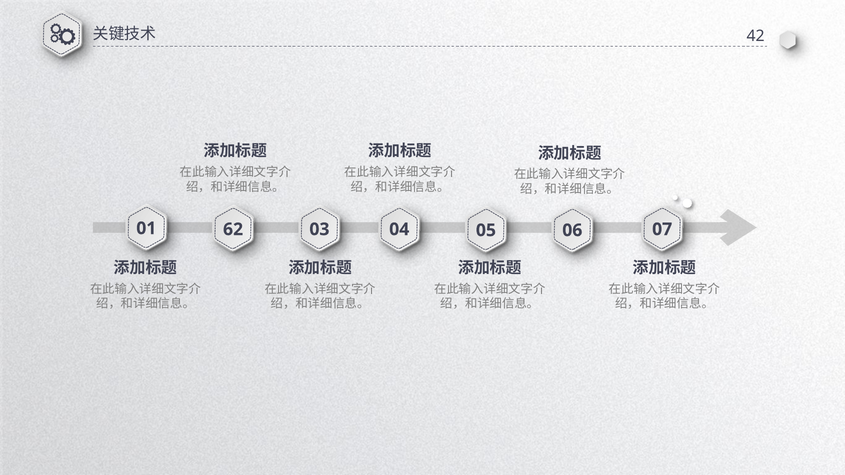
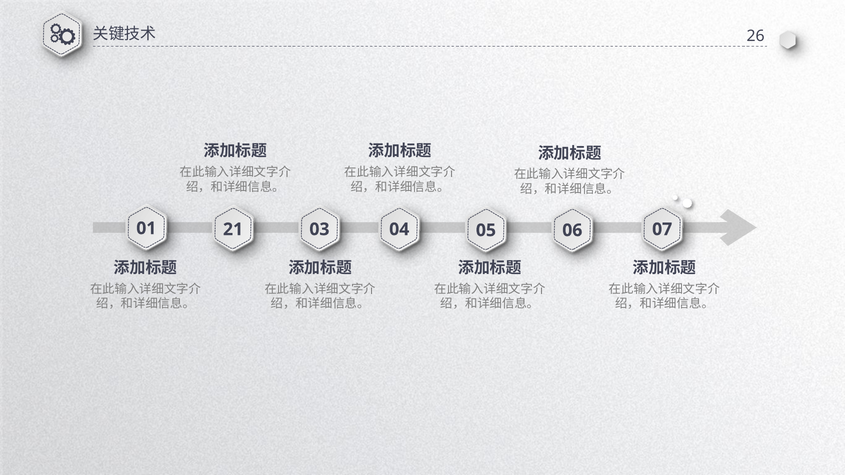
42: 42 -> 26
62: 62 -> 21
